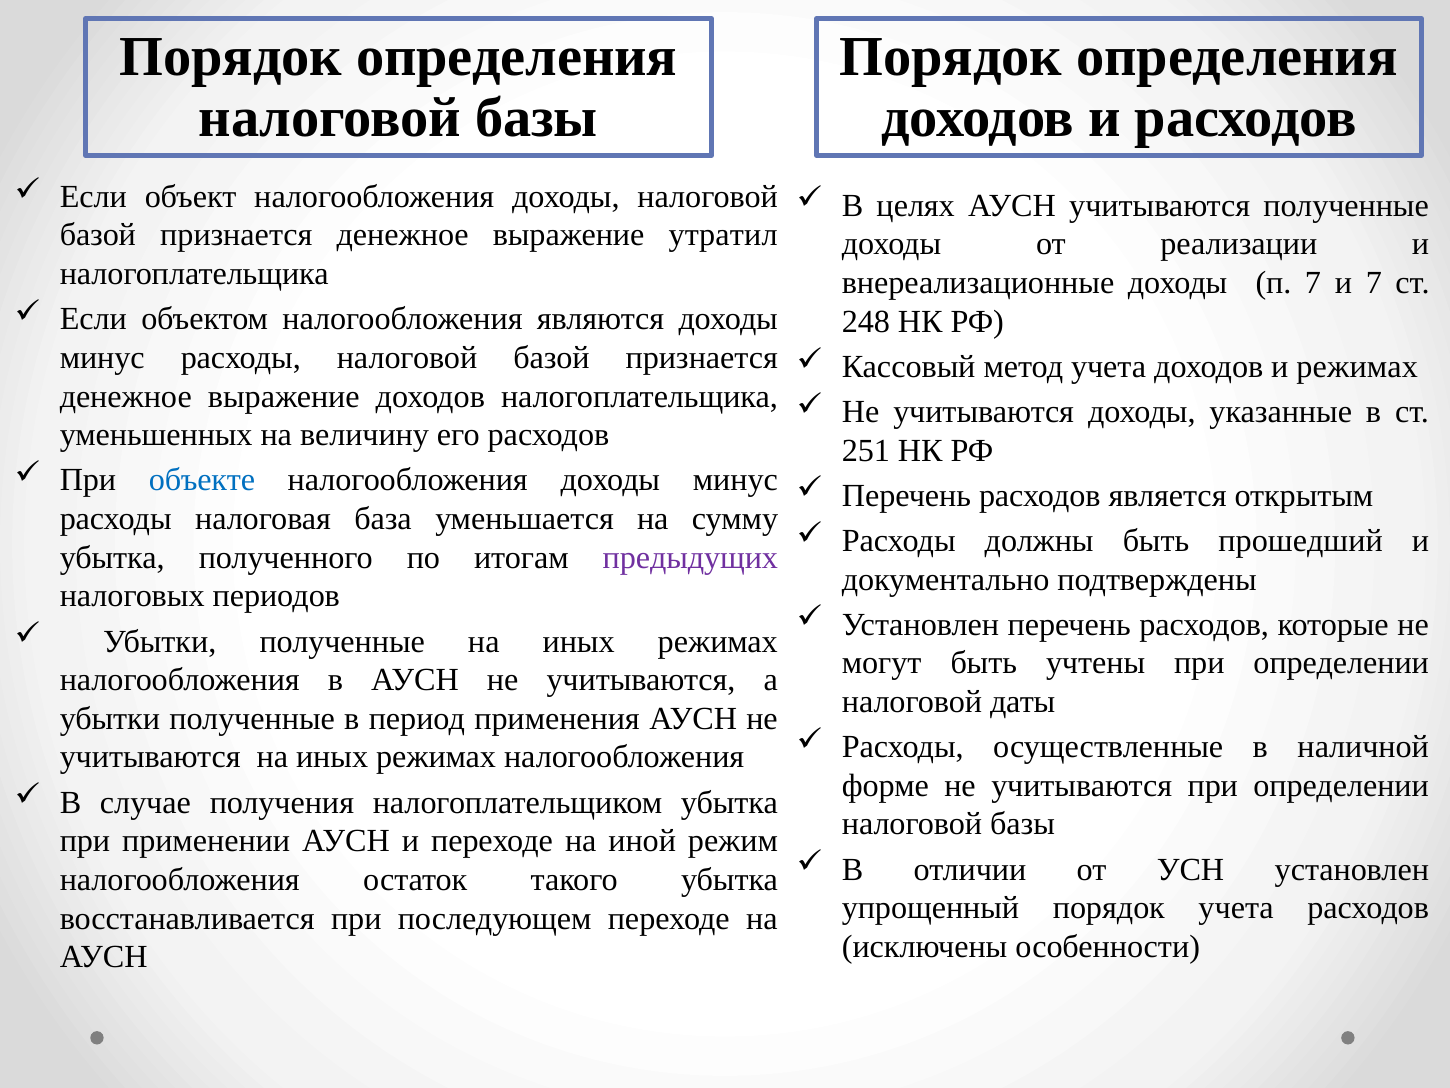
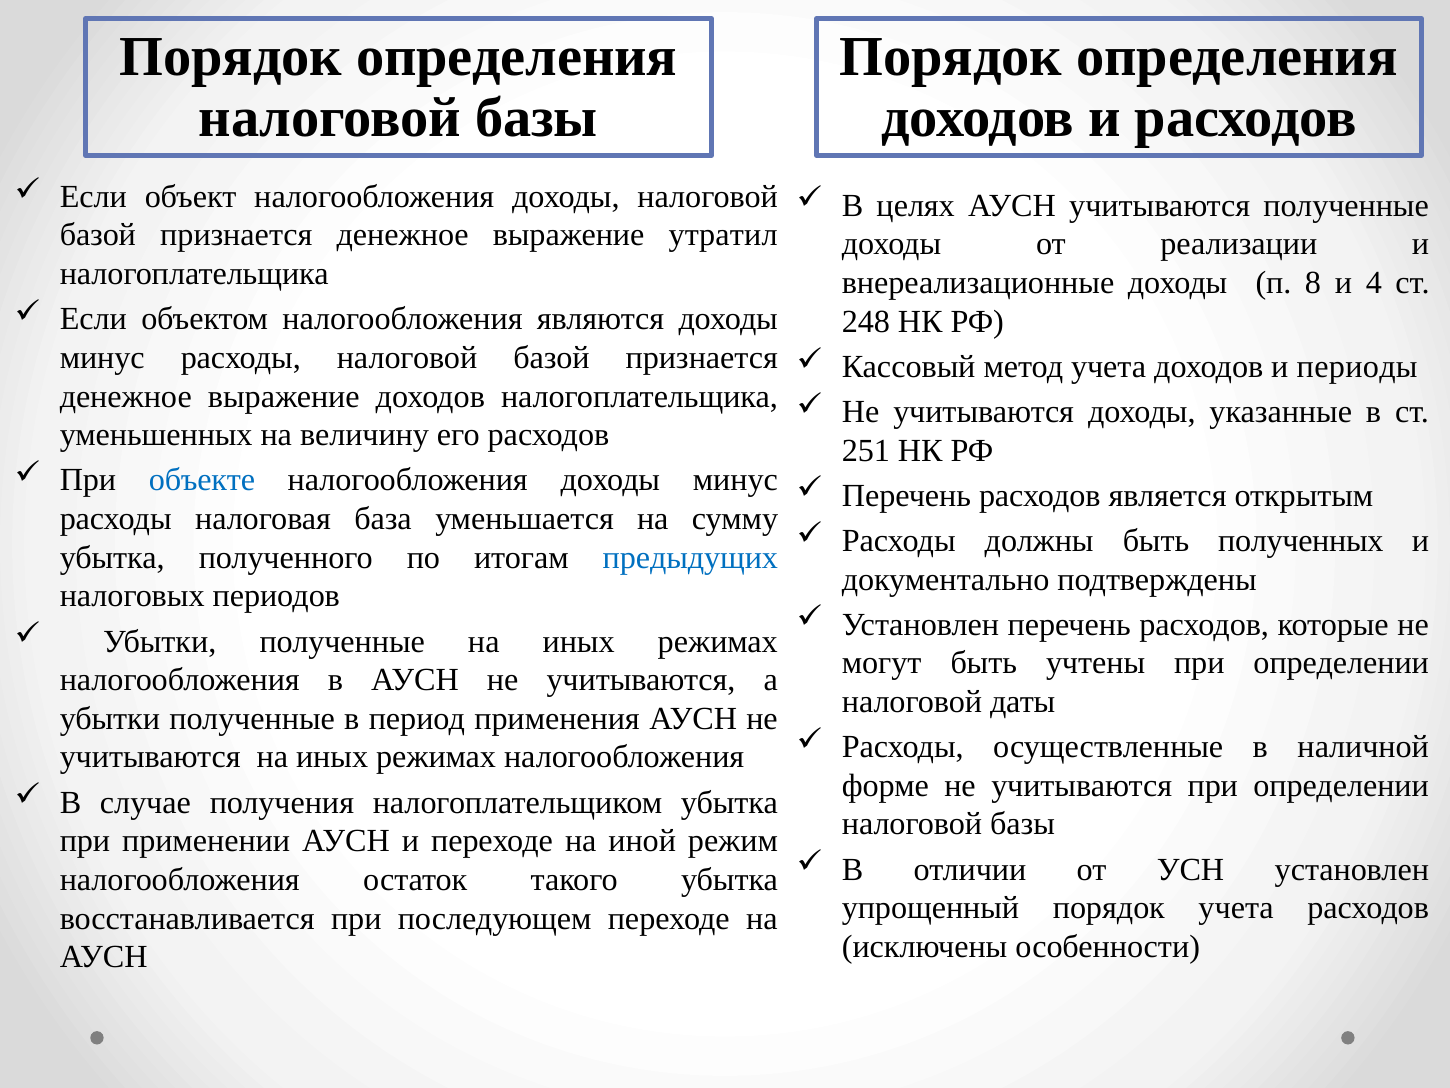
п 7: 7 -> 8
и 7: 7 -> 4
и режимах: режимах -> периоды
прошедший: прошедший -> полученных
предыдущих colour: purple -> blue
